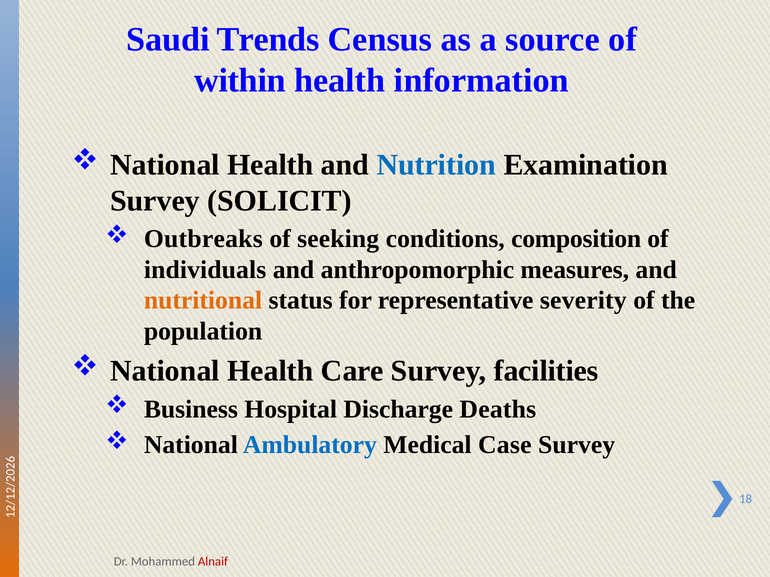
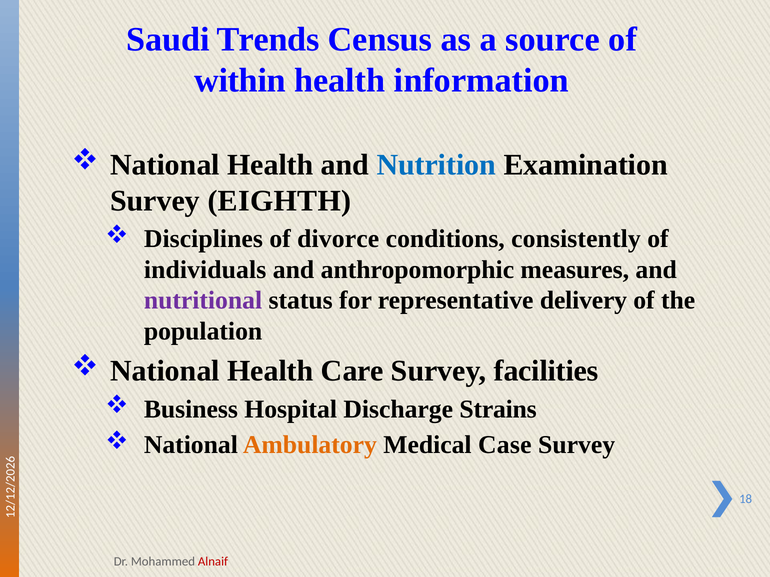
SOLICIT: SOLICIT -> EIGHTH
Outbreaks: Outbreaks -> Disciplines
seeking: seeking -> divorce
composition: composition -> consistently
nutritional colour: orange -> purple
severity: severity -> delivery
Deaths: Deaths -> Strains
Ambulatory colour: blue -> orange
